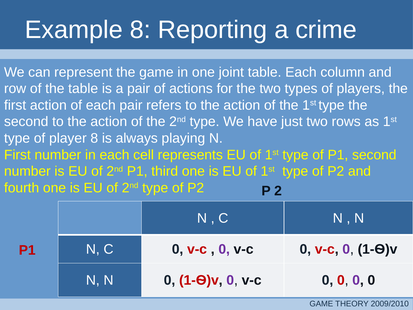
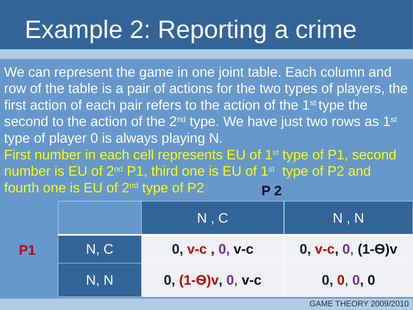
Example 8: 8 -> 2
player 8: 8 -> 0
